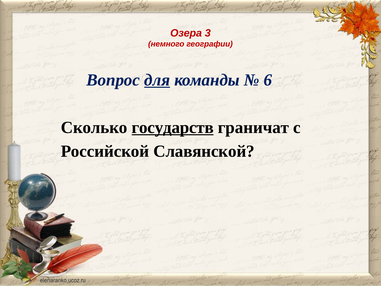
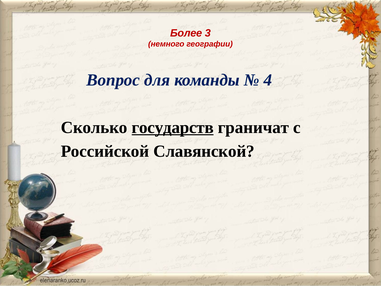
Озера: Озера -> Более
для underline: present -> none
6: 6 -> 4
